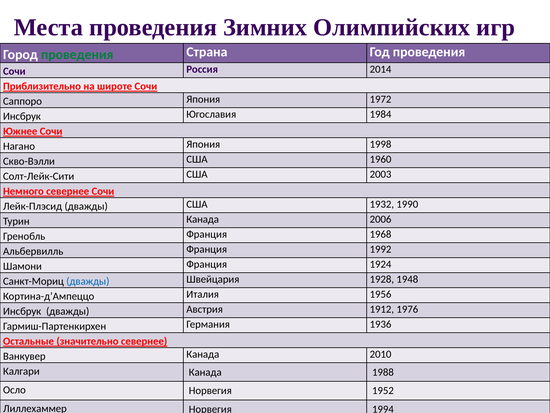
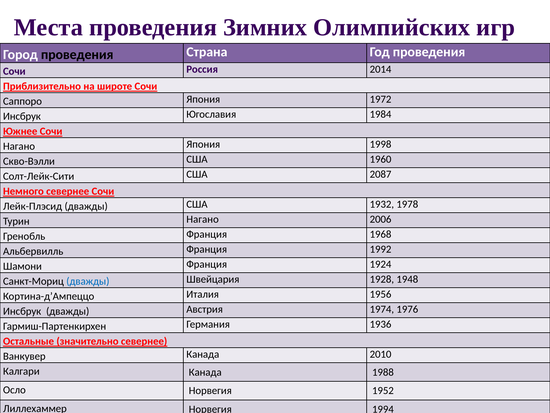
проведения at (77, 54) colour: green -> black
2003: 2003 -> 2087
1990: 1990 -> 1978
Турин Канада: Канада -> Нагано
1912: 1912 -> 1974
